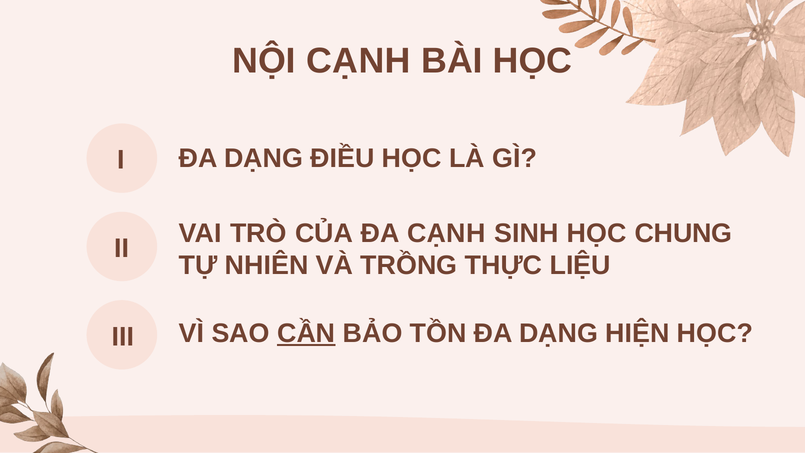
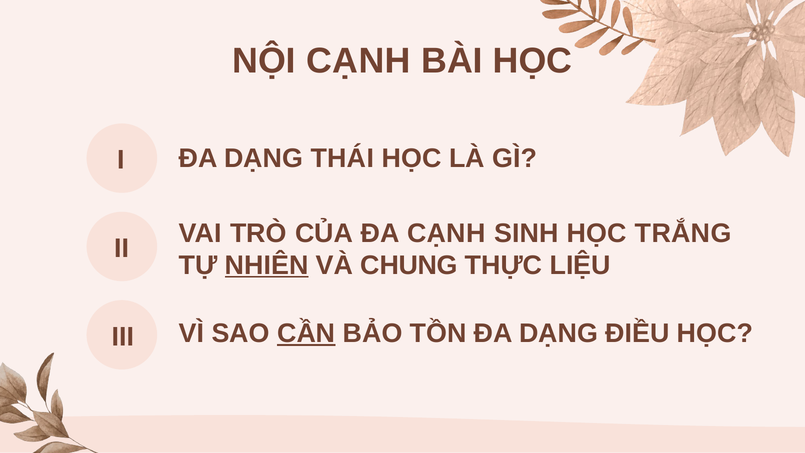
ĐIỀU: ĐIỀU -> THÁI
CHUNG: CHUNG -> TRẮNG
NHIÊN underline: none -> present
TRỒNG: TRỒNG -> CHUNG
HIỆN: HIỆN -> ĐIỀU
